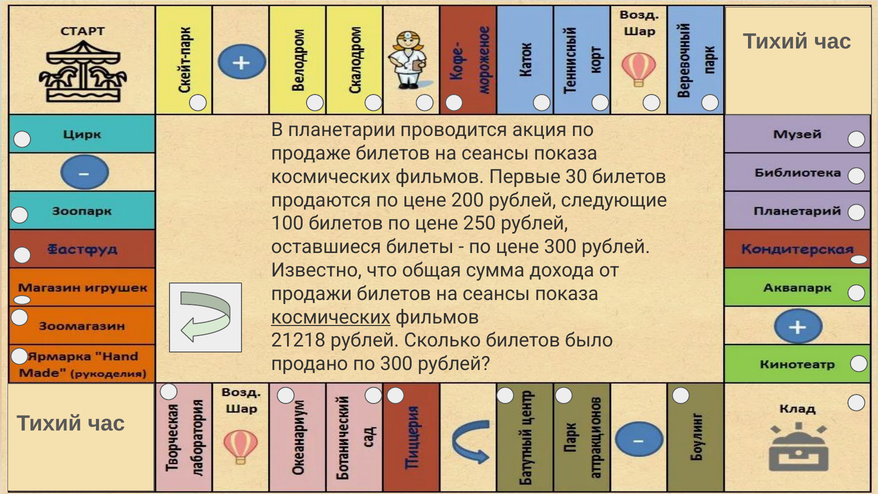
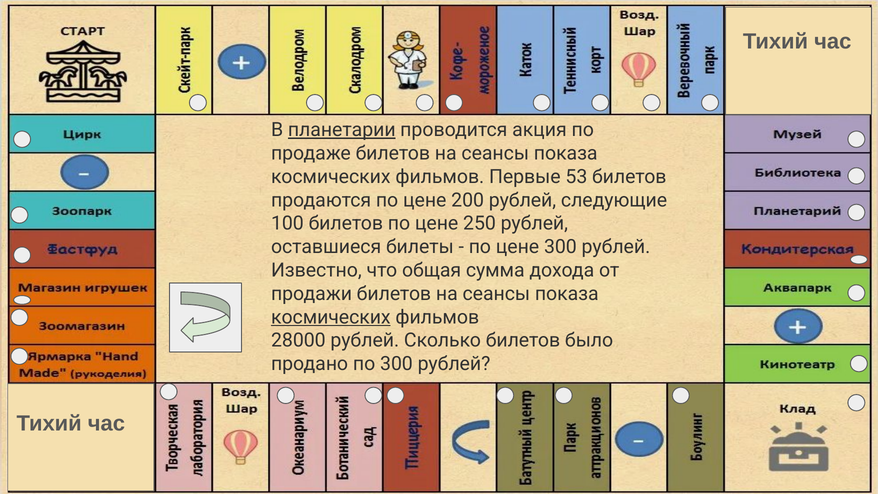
планетарии underline: none -> present
30: 30 -> 53
21218: 21218 -> 28000
